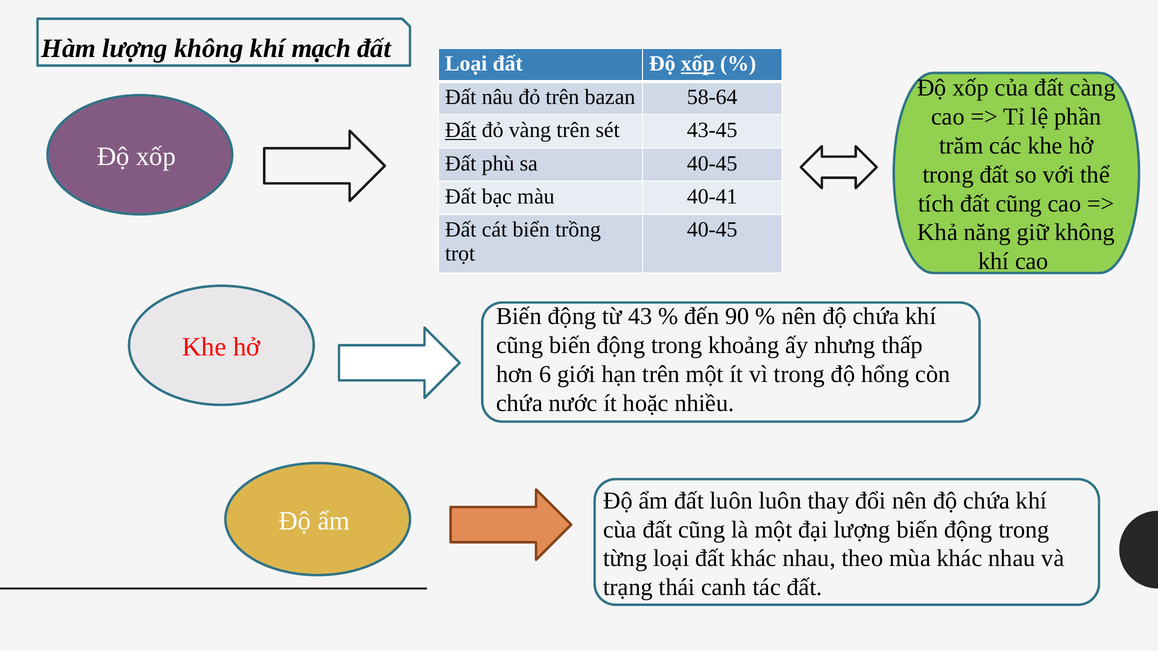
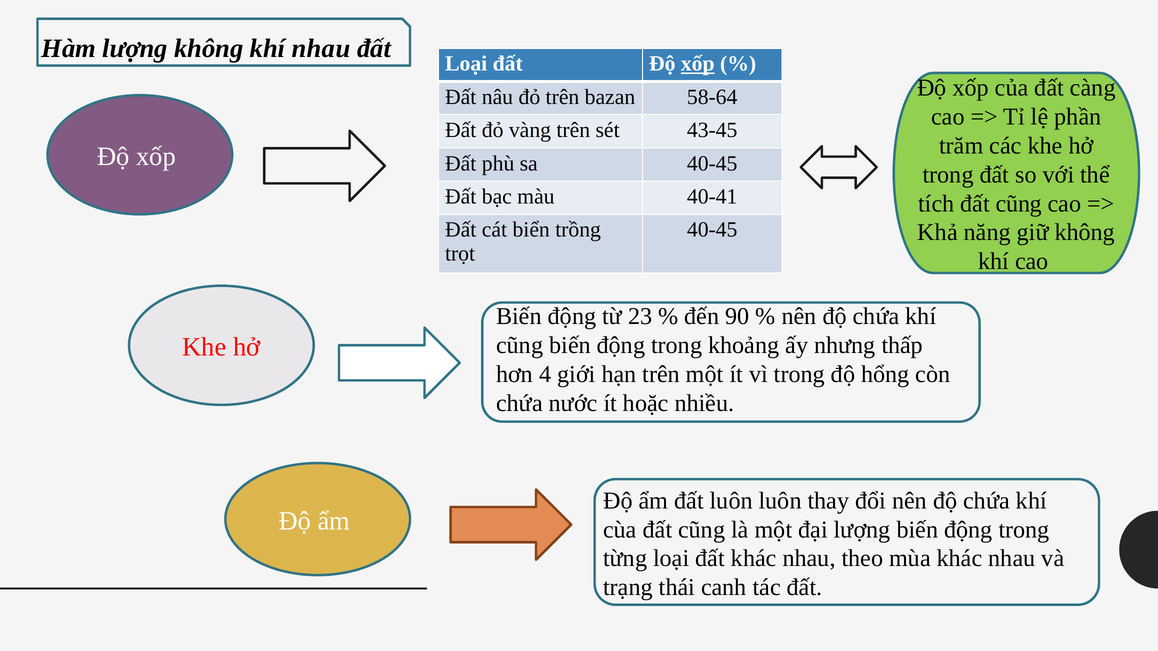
khí mạch: mạch -> nhau
Đất at (461, 130) underline: present -> none
43: 43 -> 23
6: 6 -> 4
